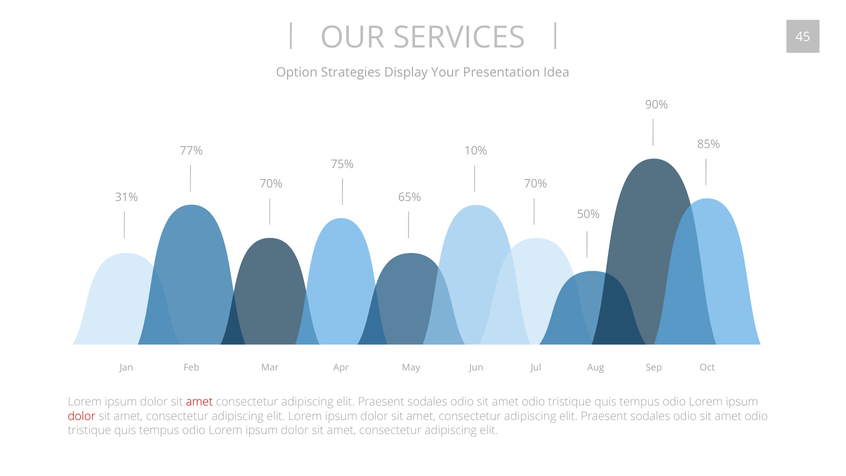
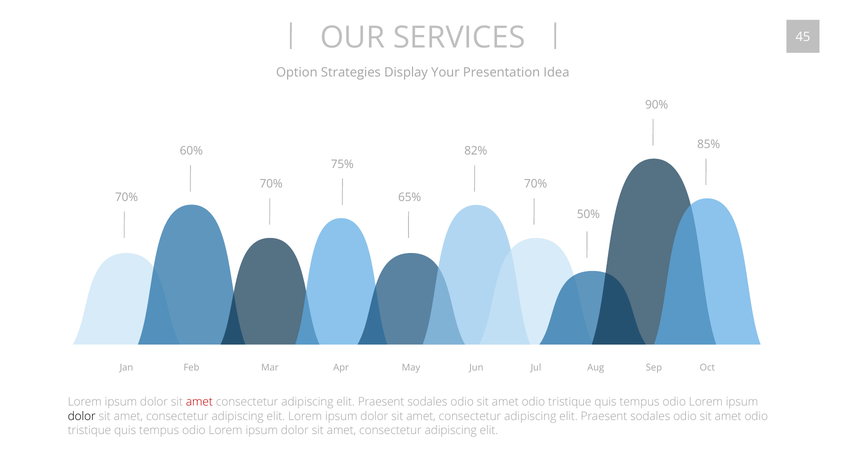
77%: 77% -> 60%
10%: 10% -> 82%
31% at (127, 197): 31% -> 70%
dolor at (82, 416) colour: red -> black
